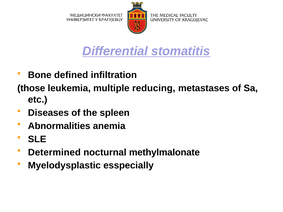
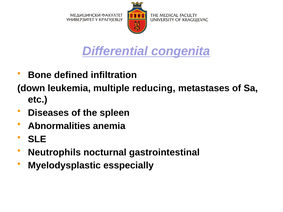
stomatitis: stomatitis -> congenita
those: those -> down
Determined: Determined -> Neutrophils
methylmalonate: methylmalonate -> gastrointestinal
